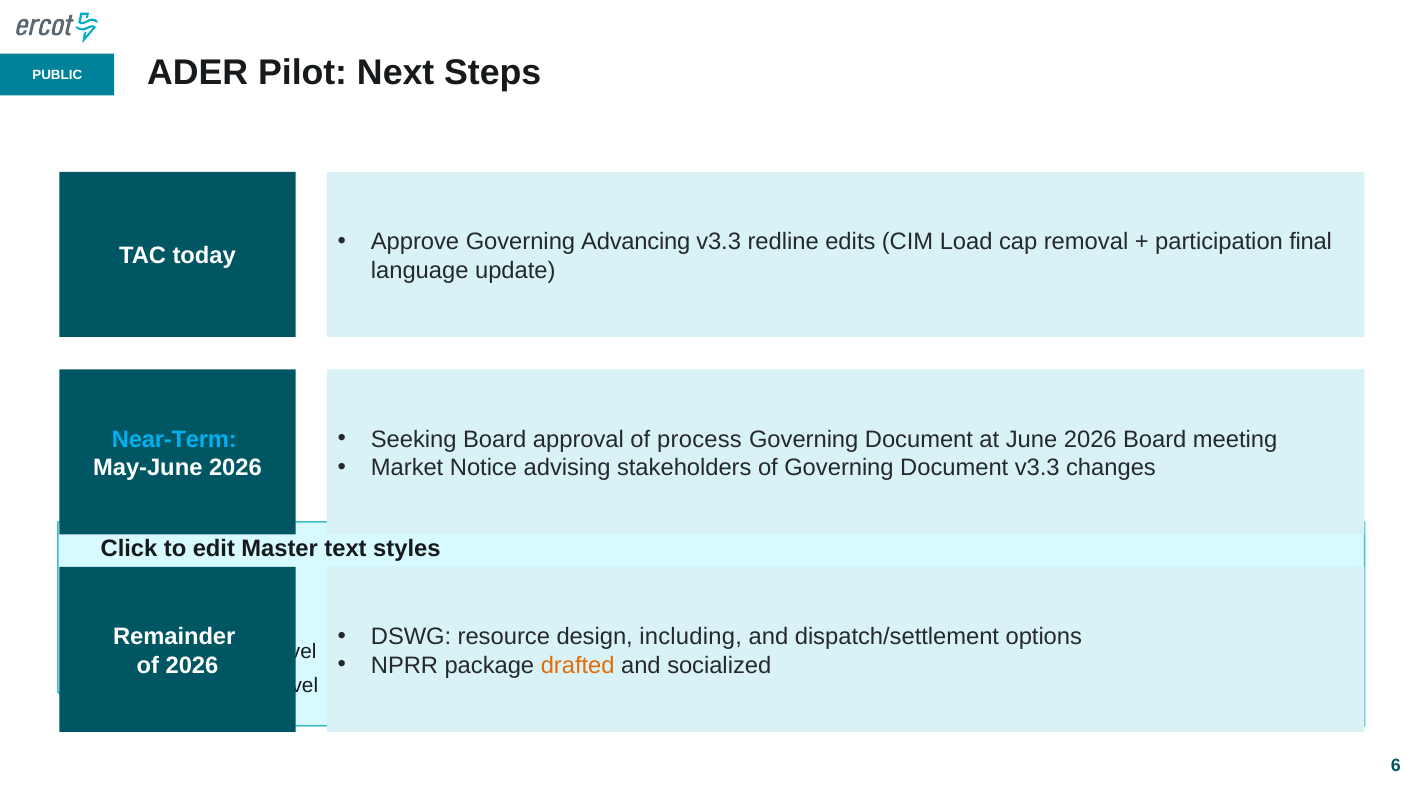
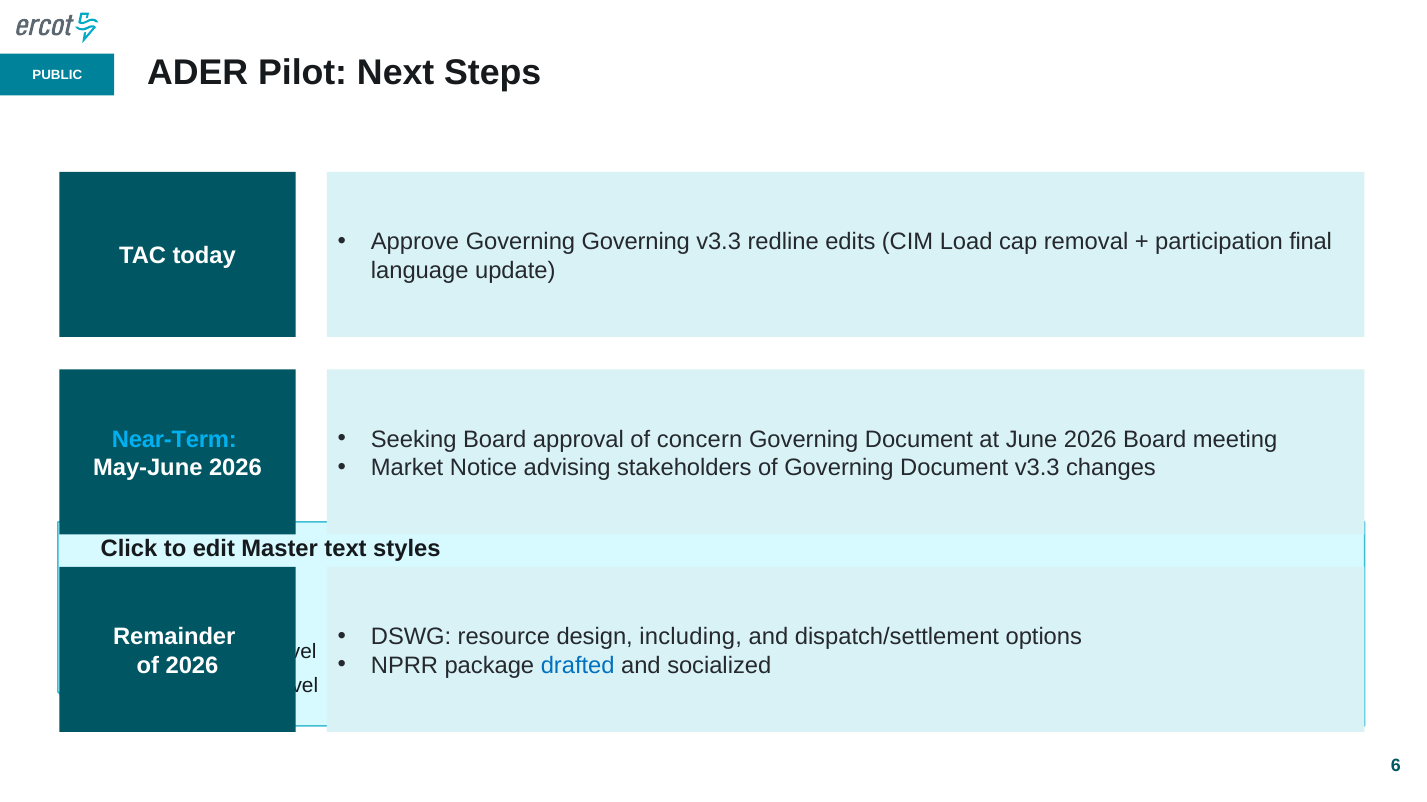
Governing Advancing: Advancing -> Governing
process: process -> concern
drafted colour: orange -> blue
